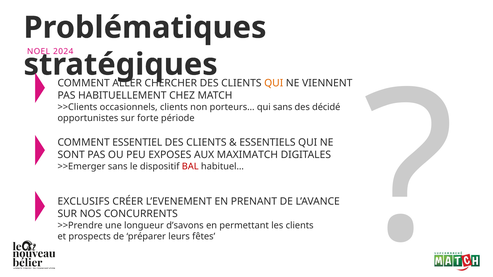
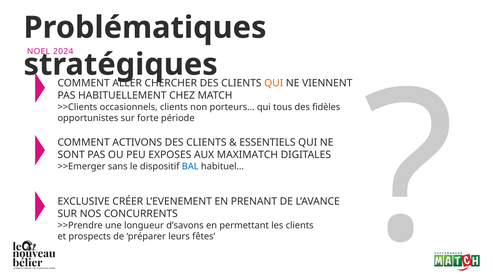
qui sans: sans -> tous
décidé: décidé -> fidèles
ESSENTIEL: ESSENTIEL -> ACTIVONS
BAL colour: red -> blue
EXCLUSIFS: EXCLUSIFS -> EXCLUSIVE
